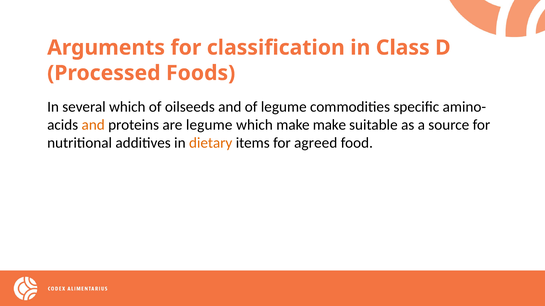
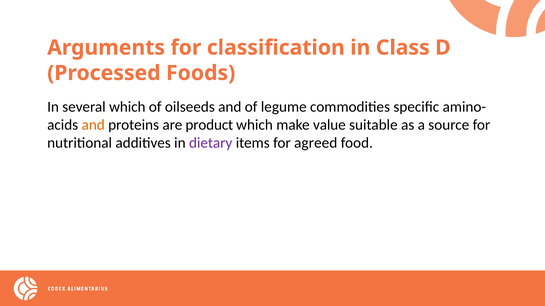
are legume: legume -> product
make make: make -> value
dietary colour: orange -> purple
